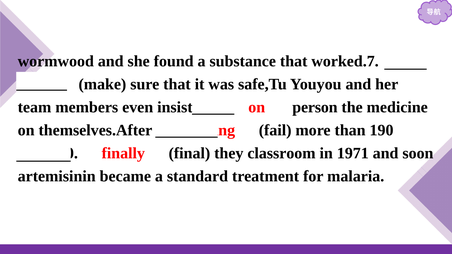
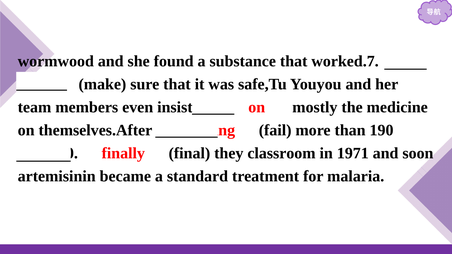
person: person -> mostly
